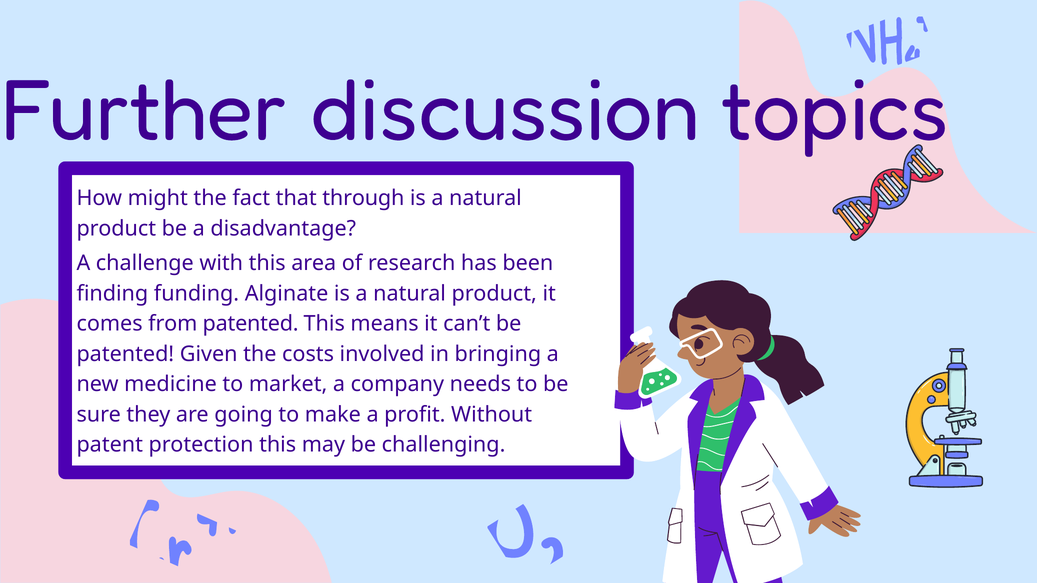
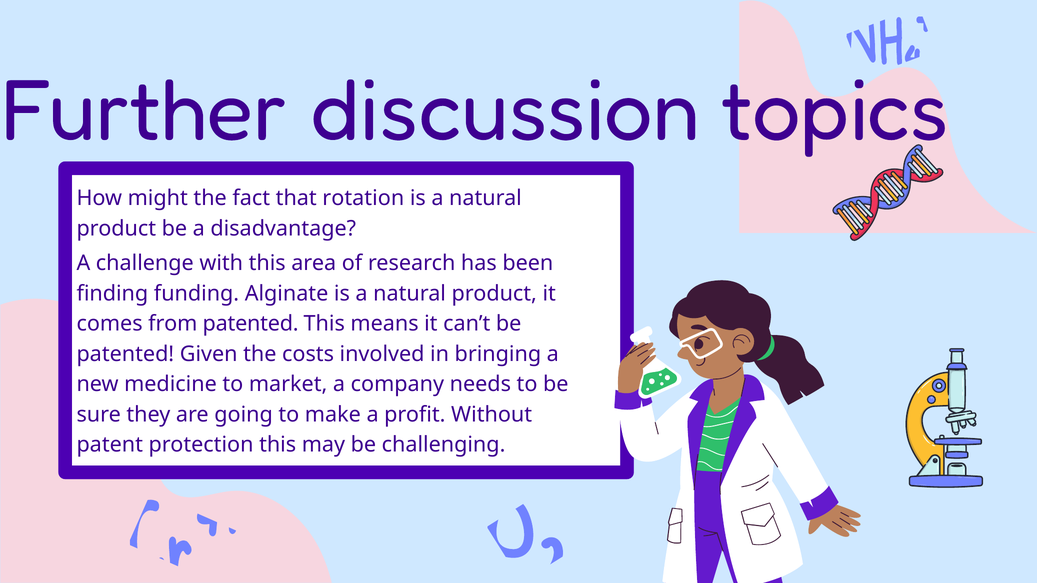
through: through -> rotation
